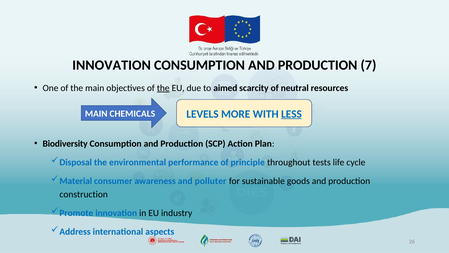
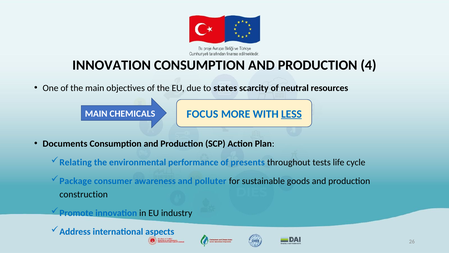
7: 7 -> 4
the at (163, 88) underline: present -> none
aimed: aimed -> states
LEVELS: LEVELS -> FOCUS
Biodiversity: Biodiversity -> Documents
Disposal: Disposal -> Relating
principle: principle -> presents
Material: Material -> Package
